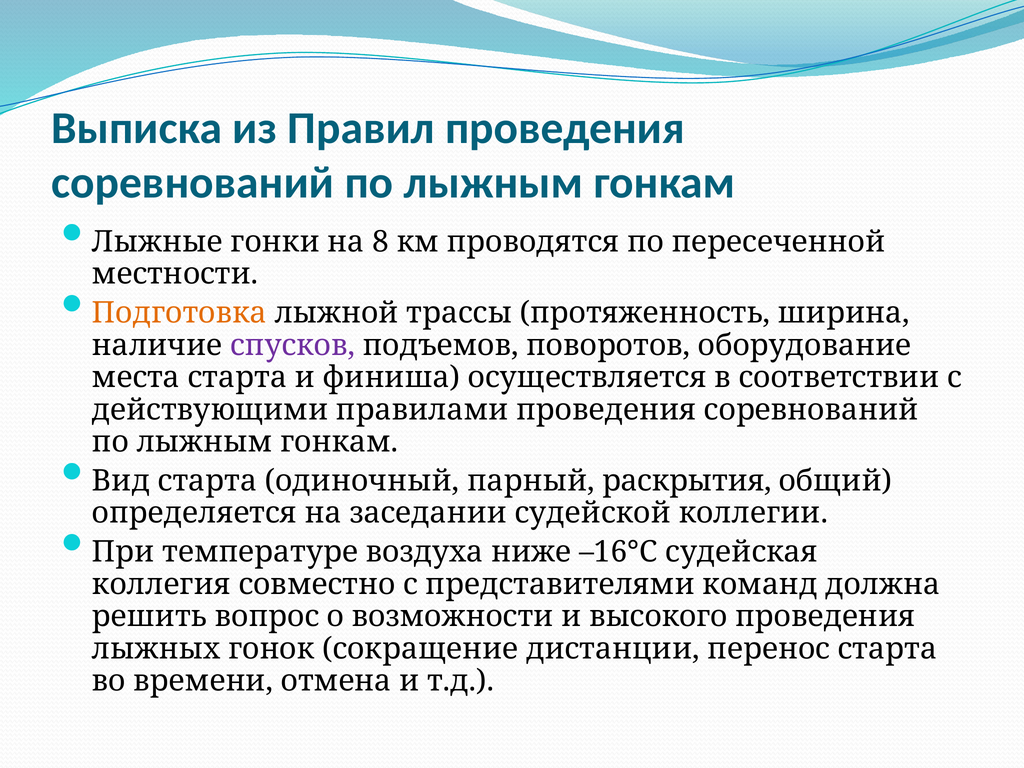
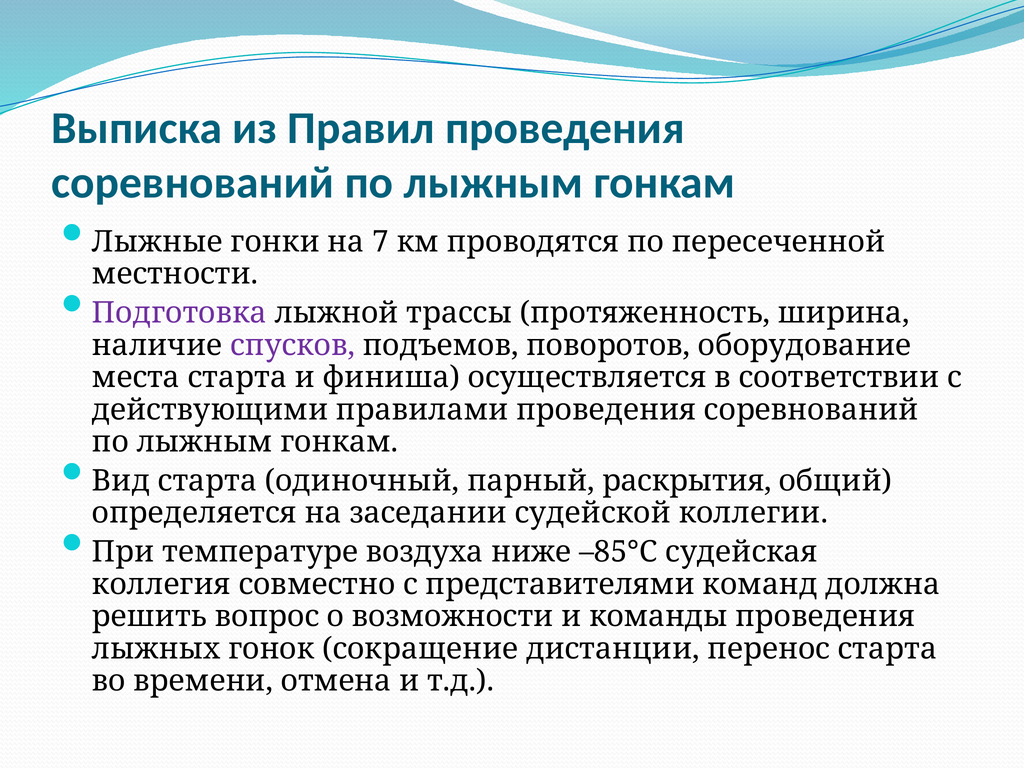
8: 8 -> 7
Подготовка colour: orange -> purple
–16°С: –16°С -> –85°С
высокого: высокого -> команды
